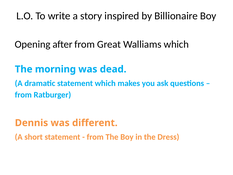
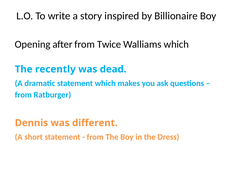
Great: Great -> Twice
morning: morning -> recently
